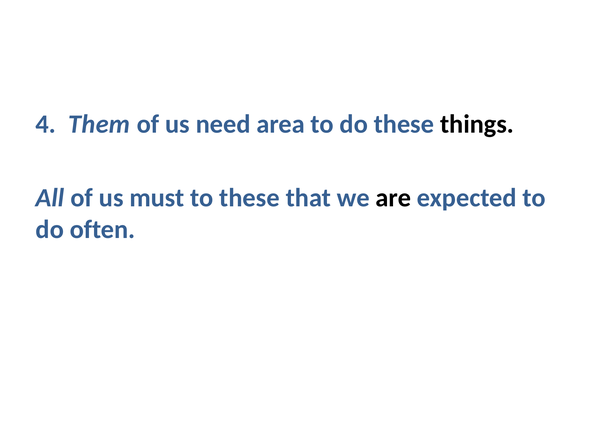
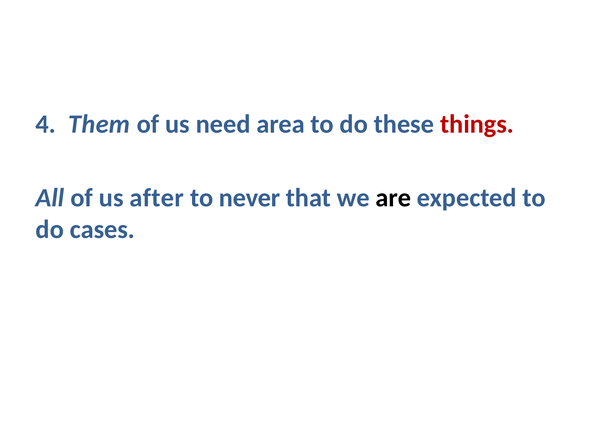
things colour: black -> red
must: must -> after
to these: these -> never
often: often -> cases
